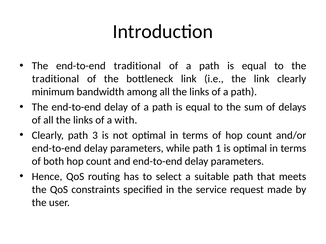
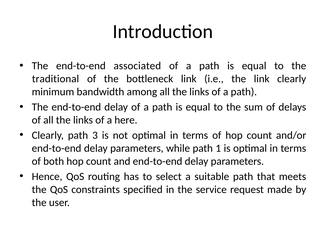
end-to-end traditional: traditional -> associated
with: with -> here
